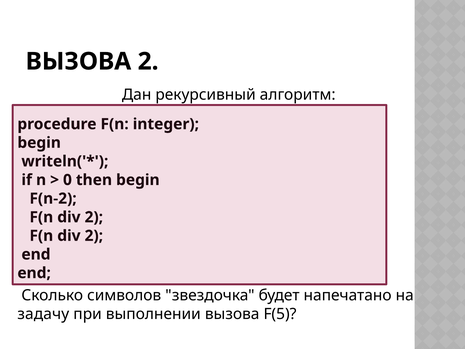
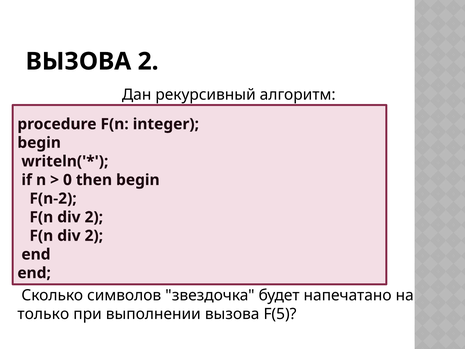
задачу: задачу -> только
